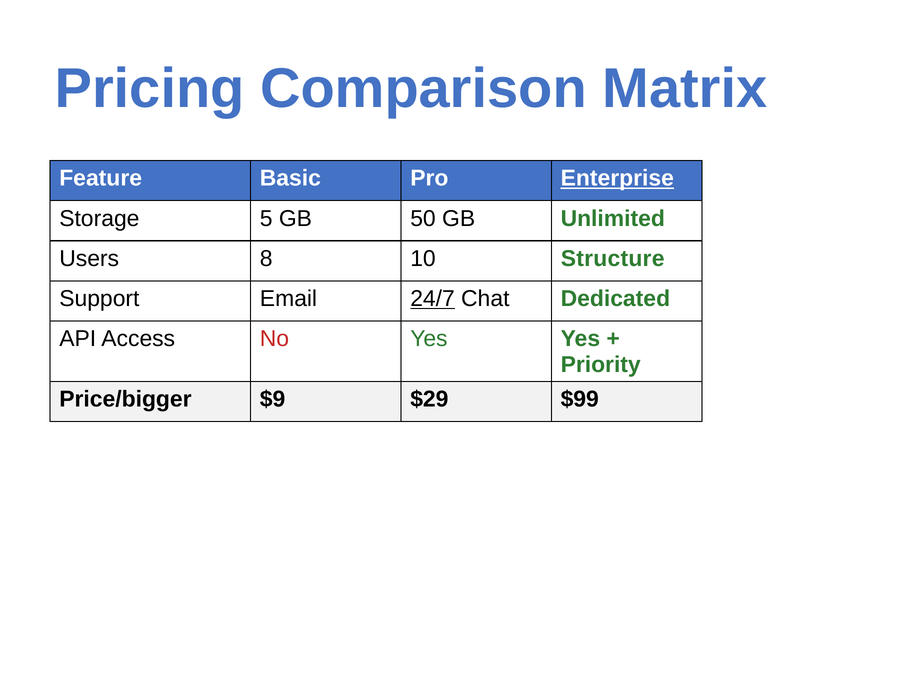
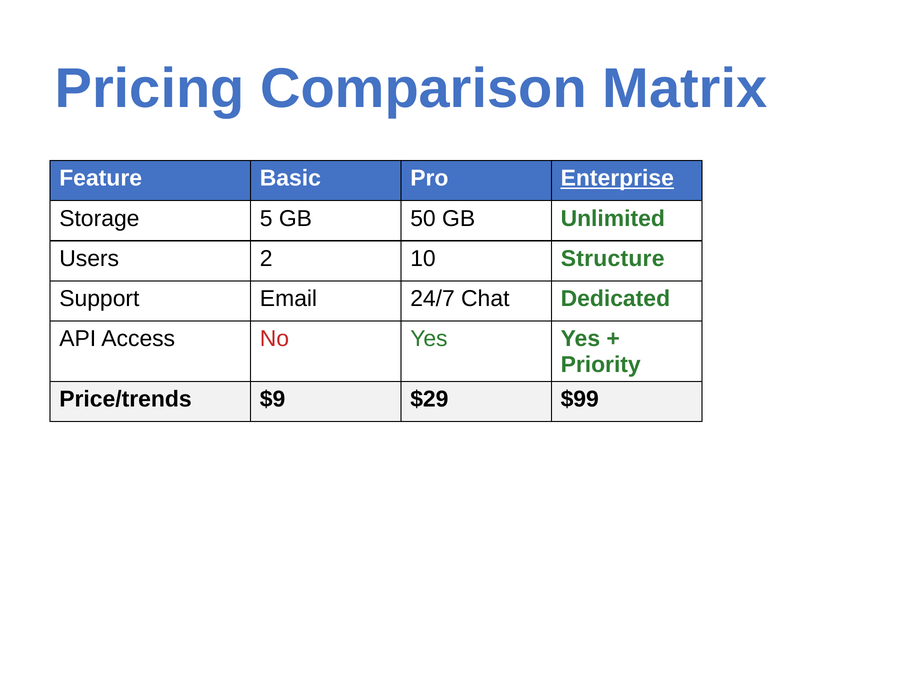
8: 8 -> 2
24/7 underline: present -> none
Price/bigger: Price/bigger -> Price/trends
